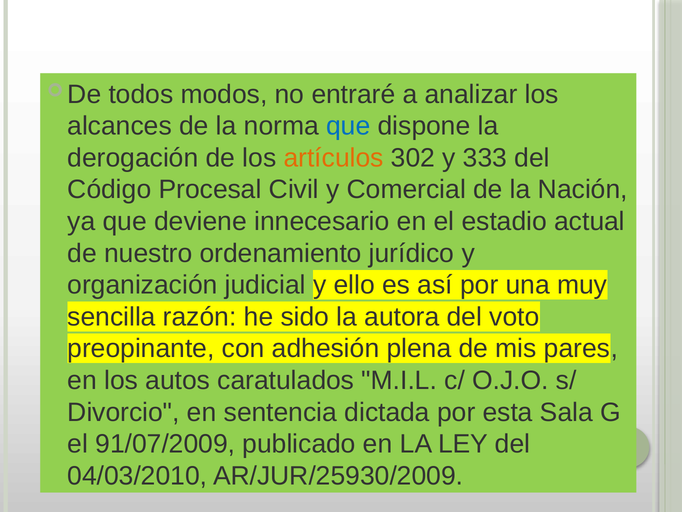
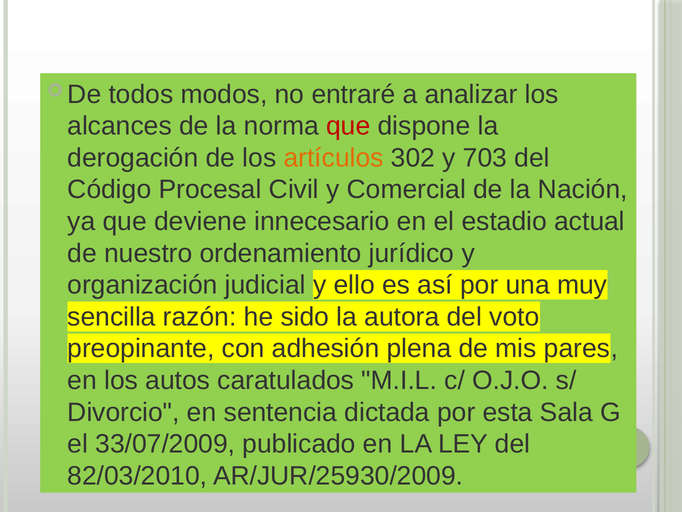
que at (348, 126) colour: blue -> red
333: 333 -> 703
91/07/2009: 91/07/2009 -> 33/07/2009
04/03/2010: 04/03/2010 -> 82/03/2010
